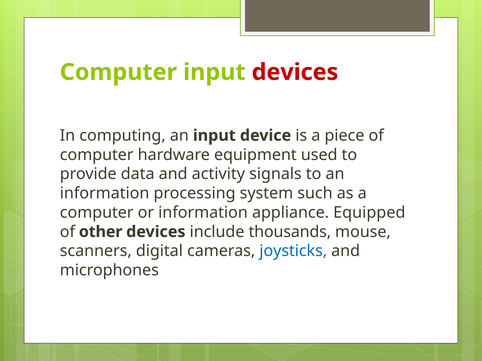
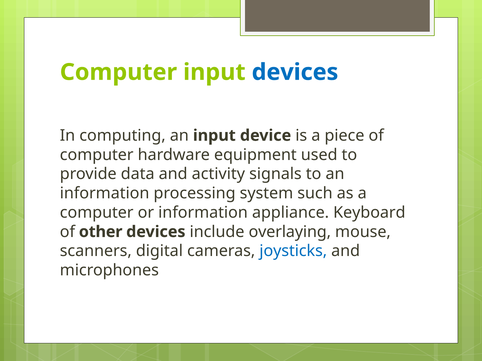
devices at (295, 72) colour: red -> blue
Equipped: Equipped -> Keyboard
thousands: thousands -> overlaying
